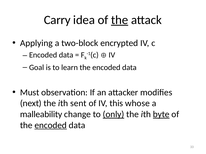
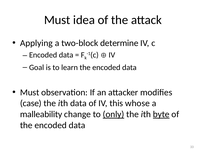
Carry at (57, 20): Carry -> Must
the at (120, 20) underline: present -> none
encrypted: encrypted -> determine
next: next -> case
ith sent: sent -> data
encoded at (51, 126) underline: present -> none
